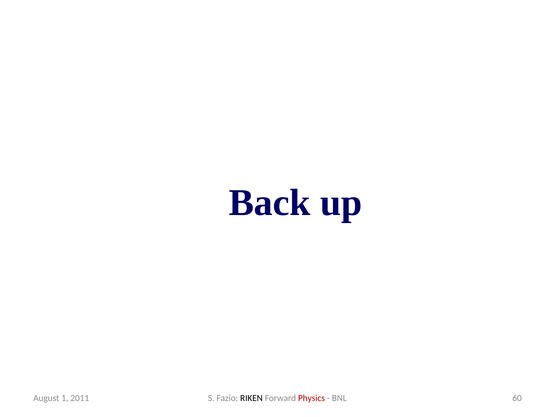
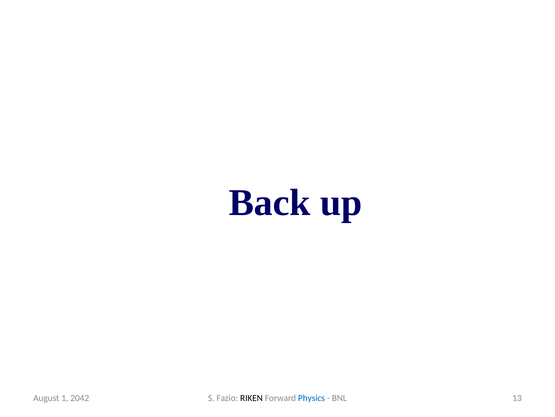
Physics colour: red -> blue
60: 60 -> 13
2011: 2011 -> 2042
